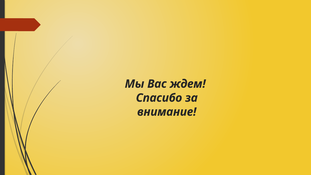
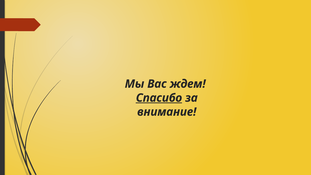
Спасибо underline: none -> present
